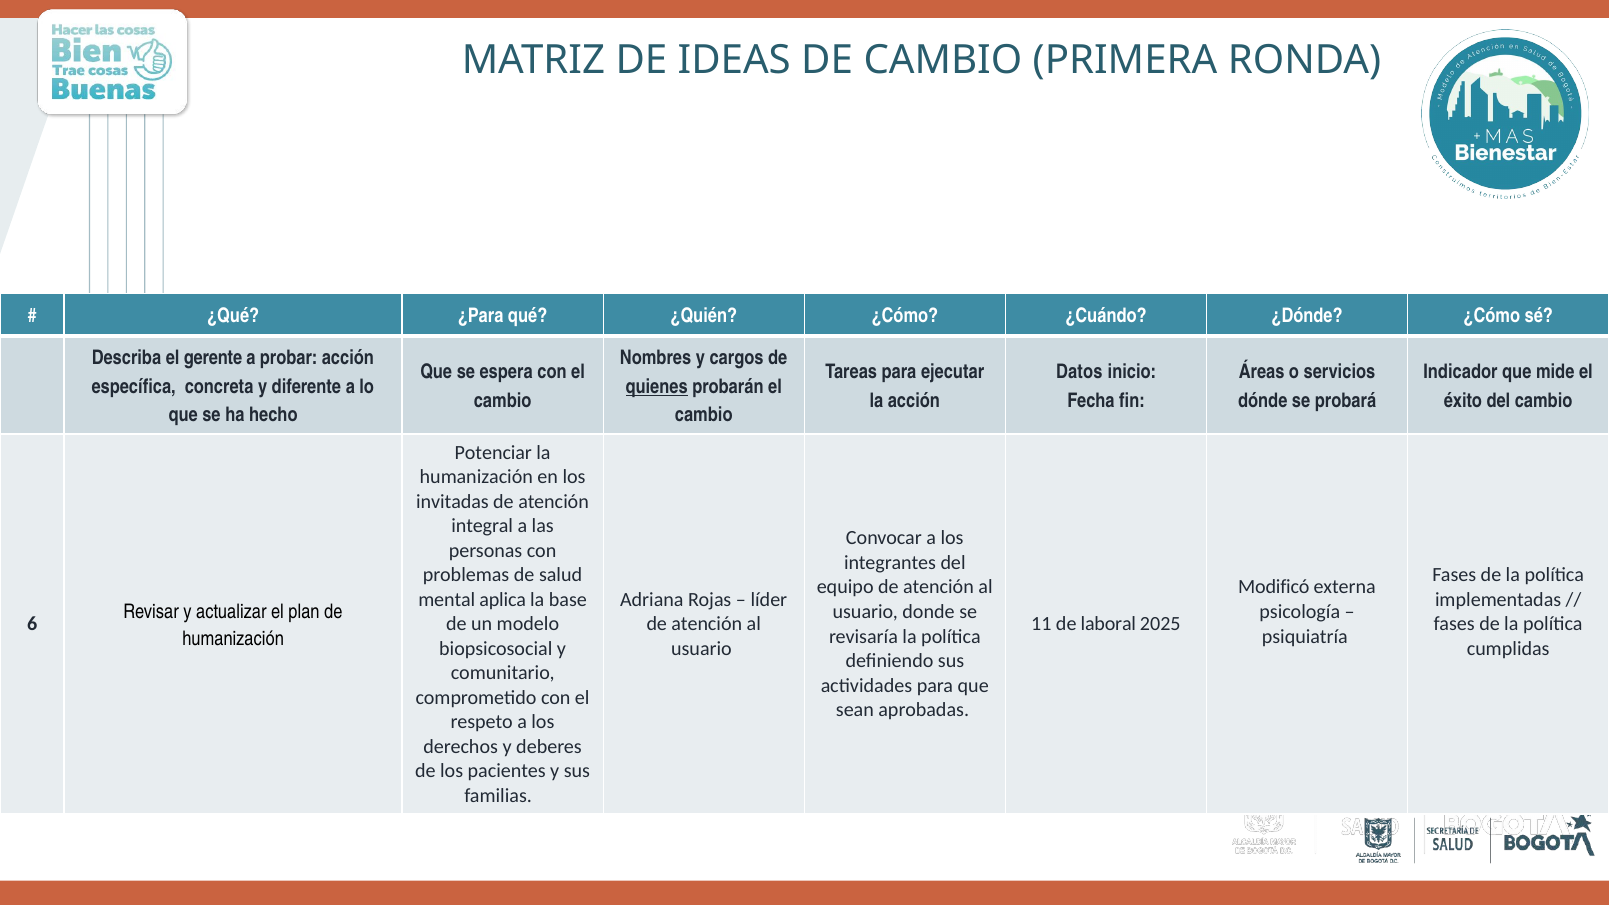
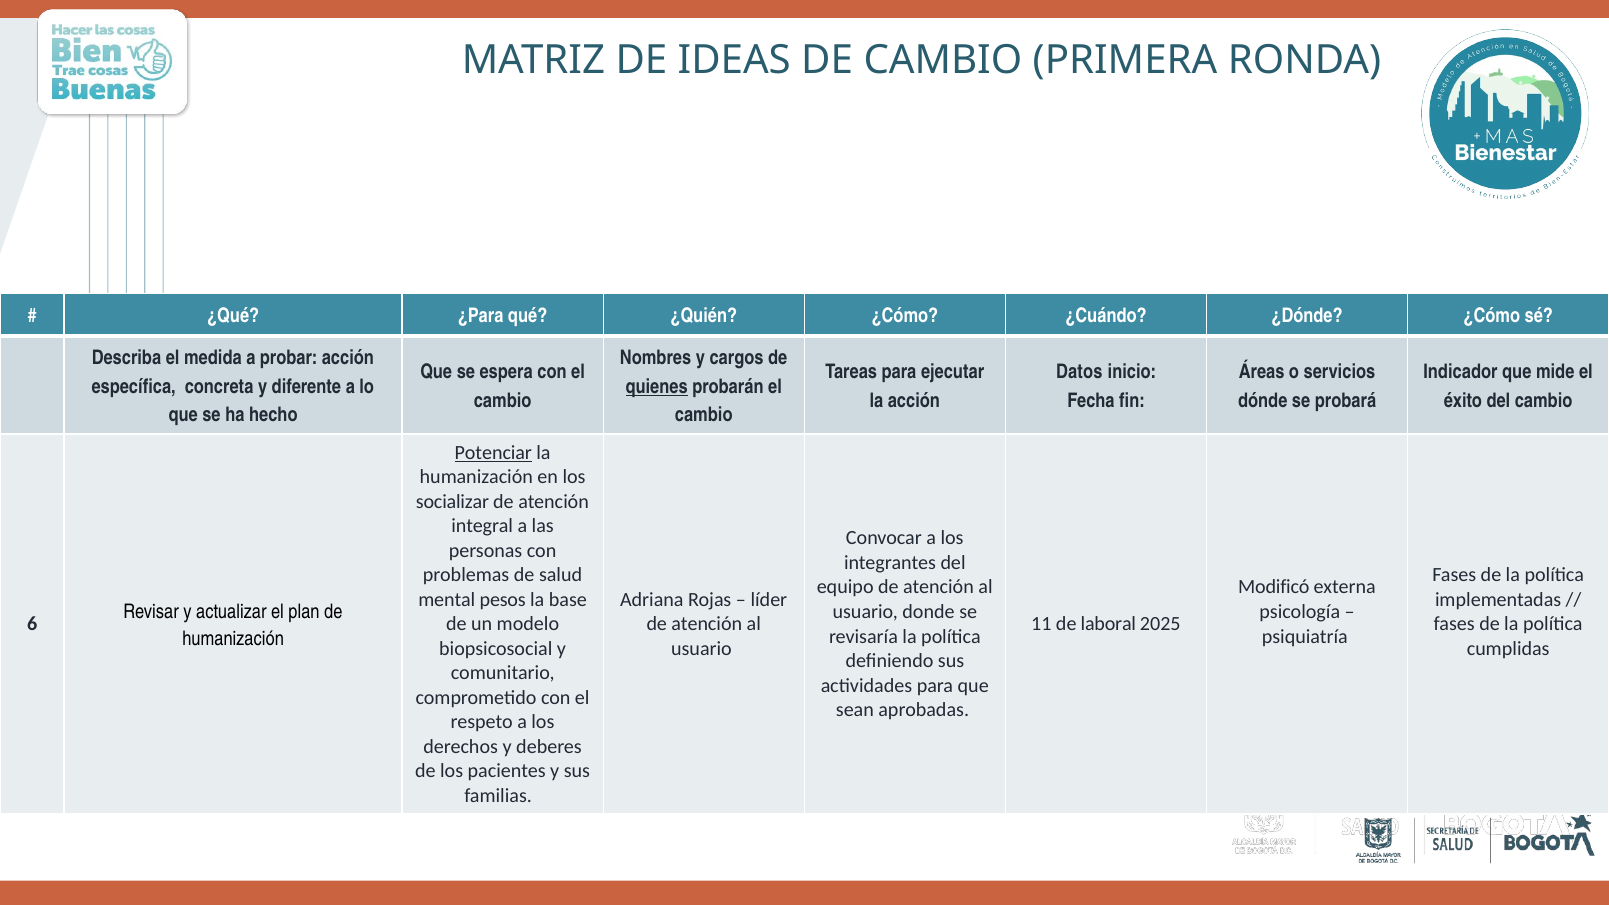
gerente: gerente -> medida
Potenciar underline: none -> present
invitadas: invitadas -> socializar
aplica: aplica -> pesos
